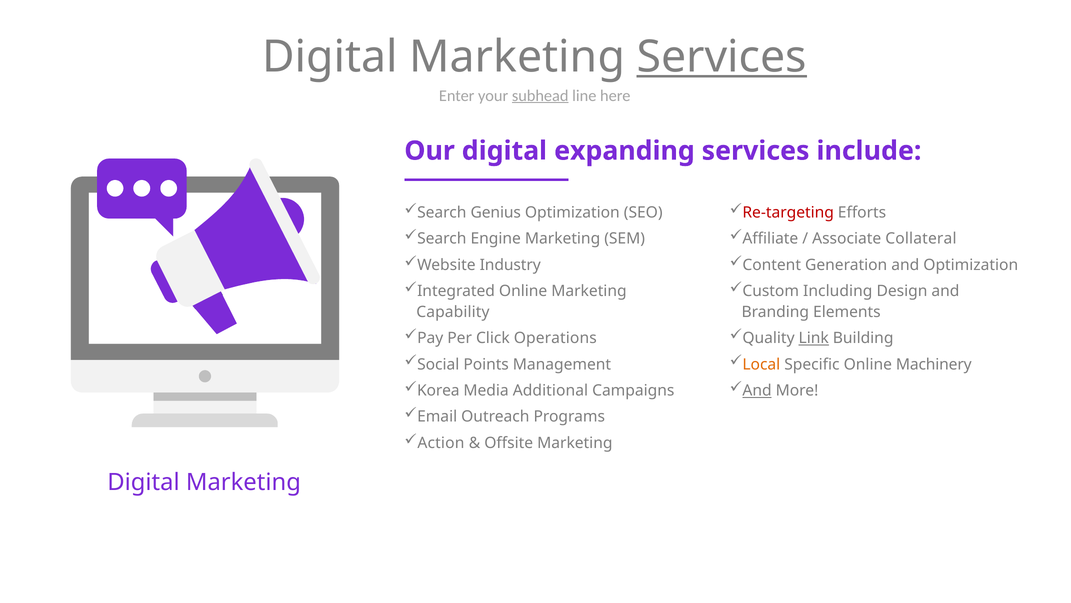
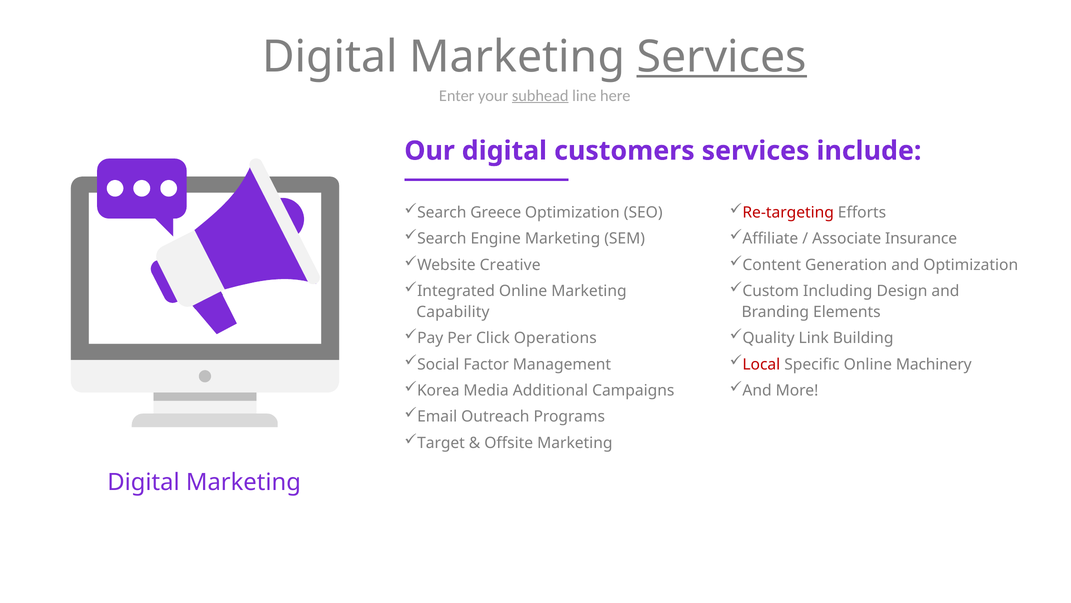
expanding: expanding -> customers
Genius: Genius -> Greece
Collateral: Collateral -> Insurance
Industry: Industry -> Creative
Link underline: present -> none
Points: Points -> Factor
Local colour: orange -> red
And at (757, 390) underline: present -> none
Action: Action -> Target
